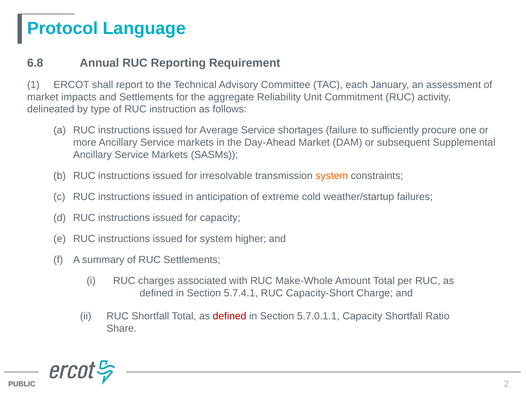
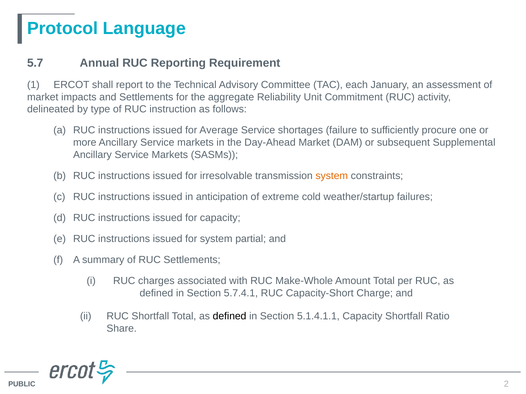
6.8: 6.8 -> 5.7
higher: higher -> partial
defined at (230, 317) colour: red -> black
5.7.0.1.1: 5.7.0.1.1 -> 5.1.4.1.1
